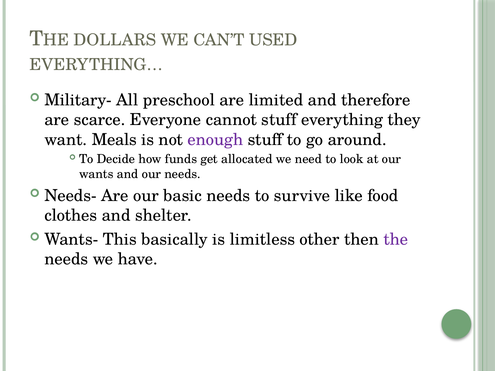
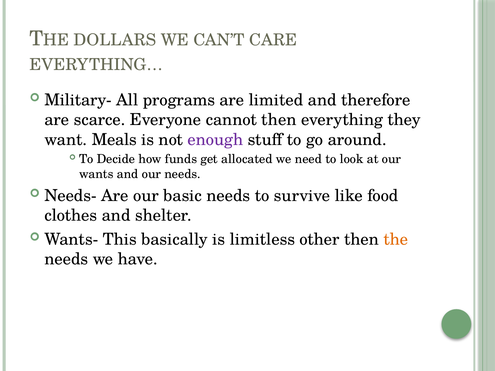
USED: USED -> CARE
preschool: preschool -> programs
cannot stuff: stuff -> then
the colour: purple -> orange
